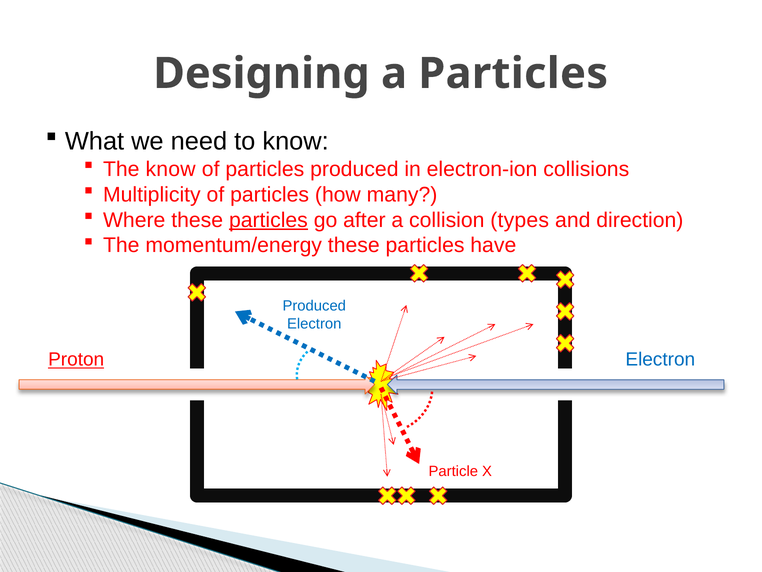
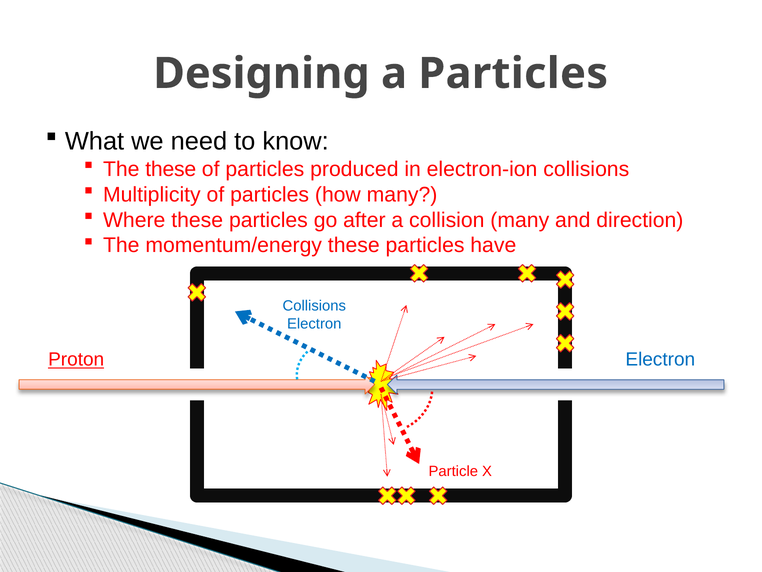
The know: know -> these
particles at (268, 220) underline: present -> none
collision types: types -> many
Produced at (314, 306): Produced -> Collisions
